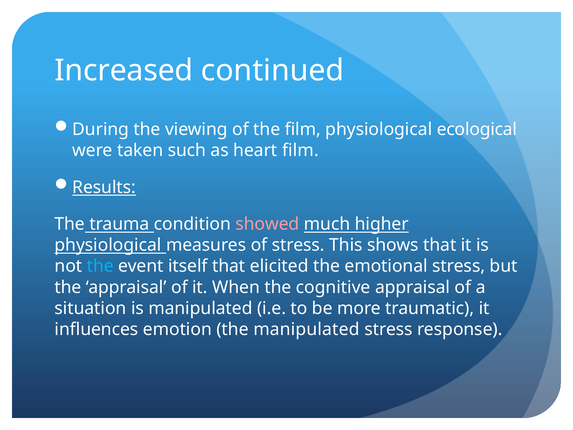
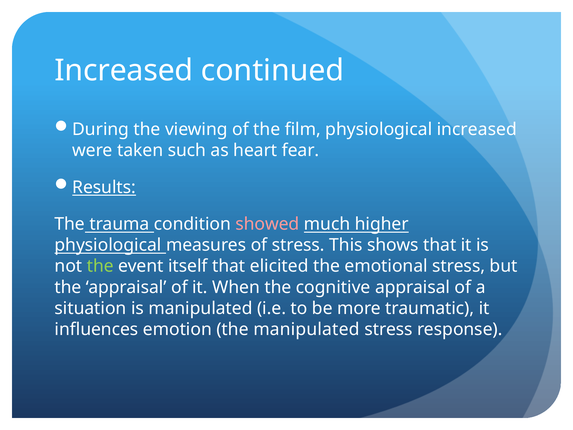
physiological ecological: ecological -> increased
heart film: film -> fear
the at (100, 266) colour: light blue -> light green
